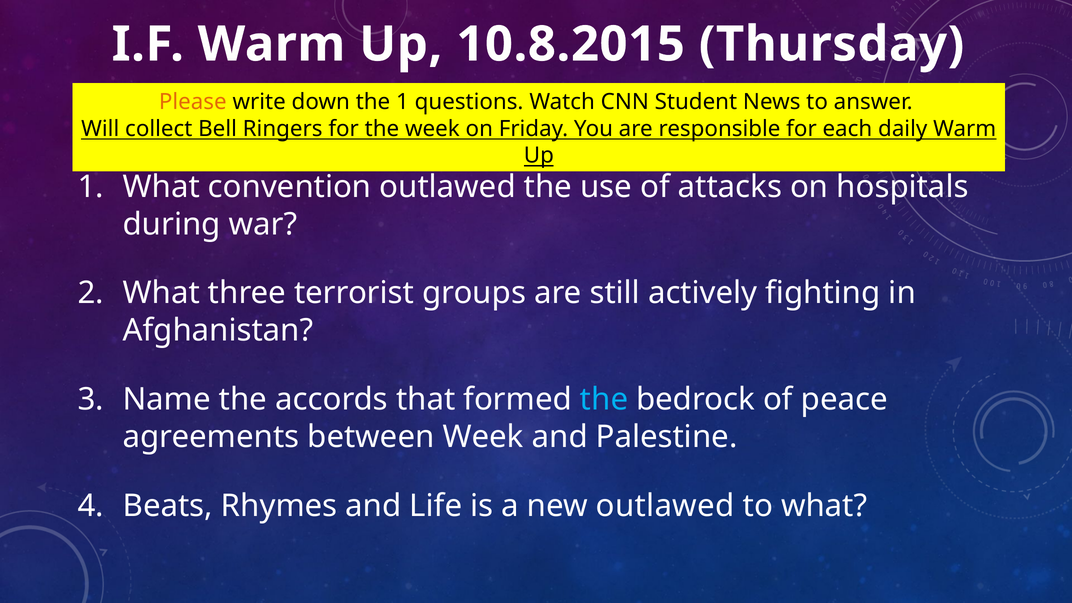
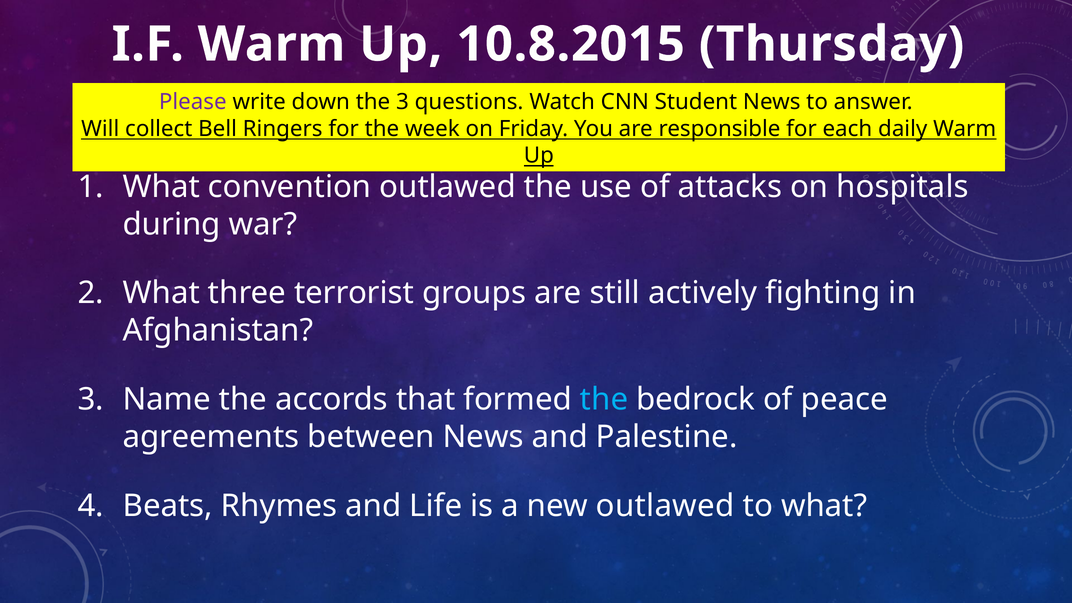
Please colour: orange -> purple
the 1: 1 -> 3
between Week: Week -> News
